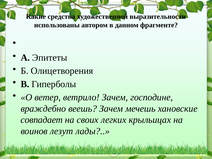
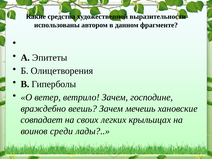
лезут: лезут -> среди
